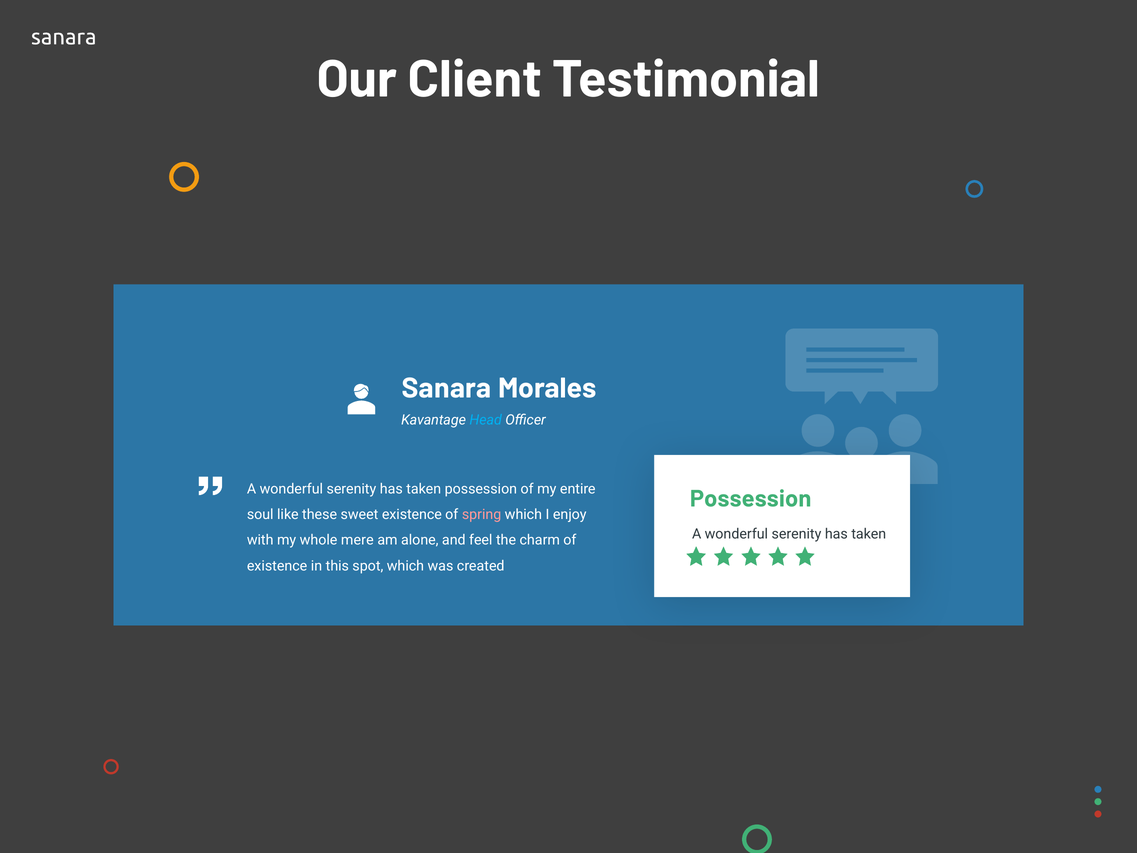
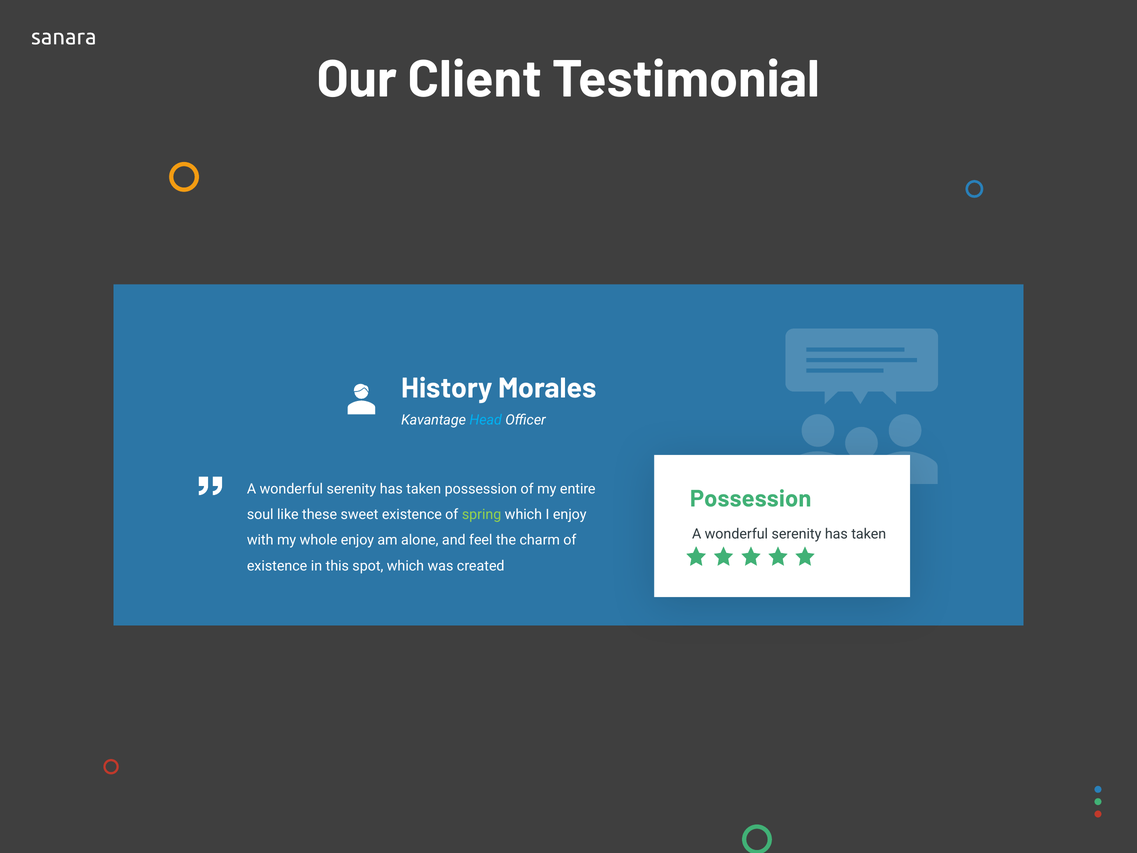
Sanara: Sanara -> History
spring colour: pink -> light green
whole mere: mere -> enjoy
